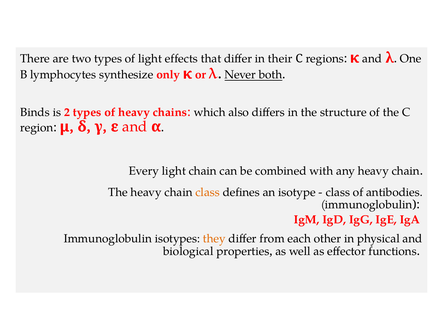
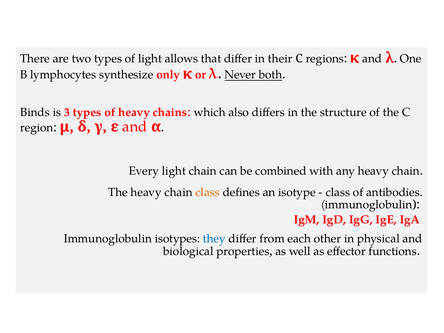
effects: effects -> allows
2: 2 -> 3
they colour: orange -> blue
